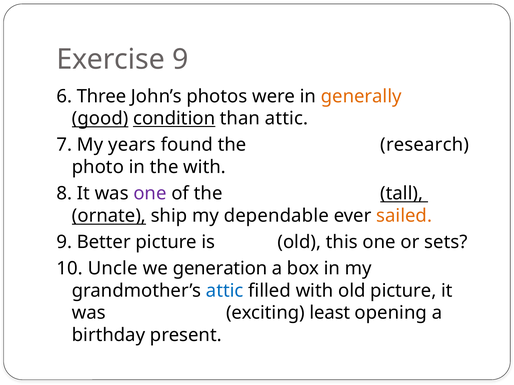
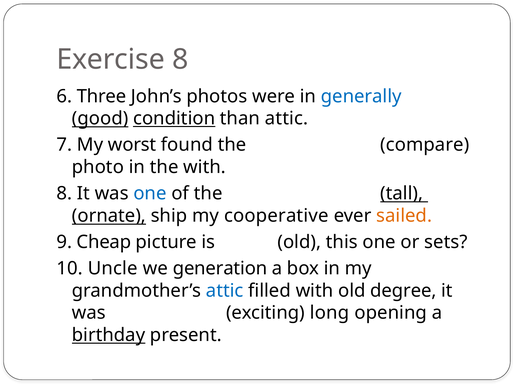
Exercise 9: 9 -> 8
generally colour: orange -> blue
years: years -> worst
research: research -> compare
one at (150, 194) colour: purple -> blue
dependable: dependable -> cooperative
Better: Better -> Cheap
old picture: picture -> degree
least: least -> long
birthday underline: none -> present
